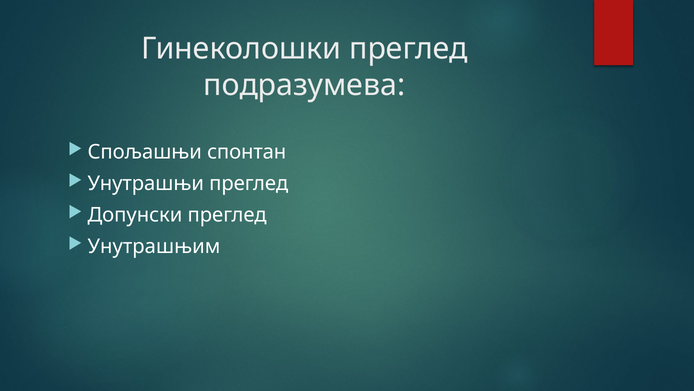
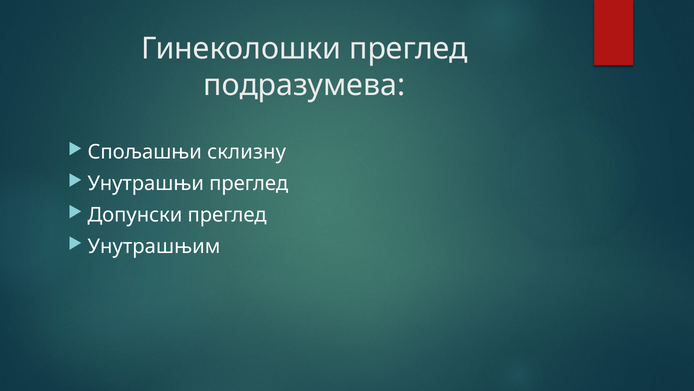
спонтан: спонтан -> склизну
